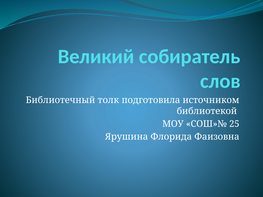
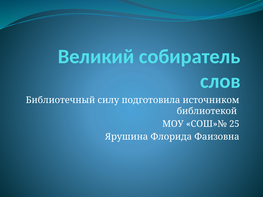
толк: толк -> силу
